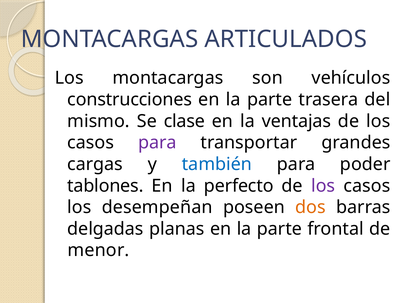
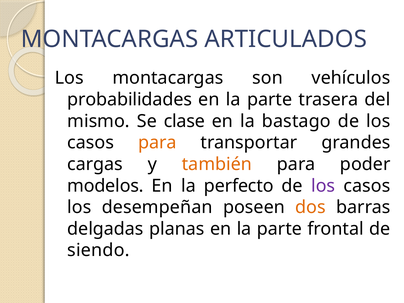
construcciones: construcciones -> probabilidades
ventajas: ventajas -> bastago
para at (157, 143) colour: purple -> orange
también colour: blue -> orange
tablones: tablones -> modelos
menor: menor -> siendo
